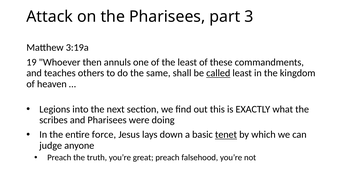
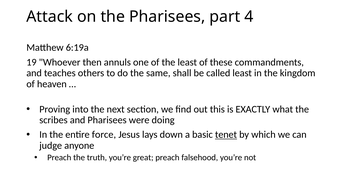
3: 3 -> 4
3:19a: 3:19a -> 6:19a
called underline: present -> none
Legions: Legions -> Proving
